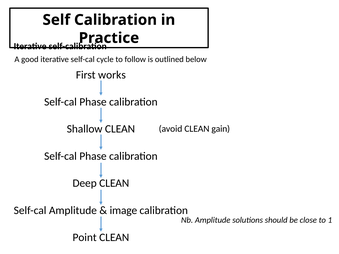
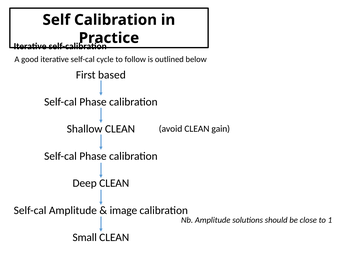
works: works -> based
Point: Point -> Small
